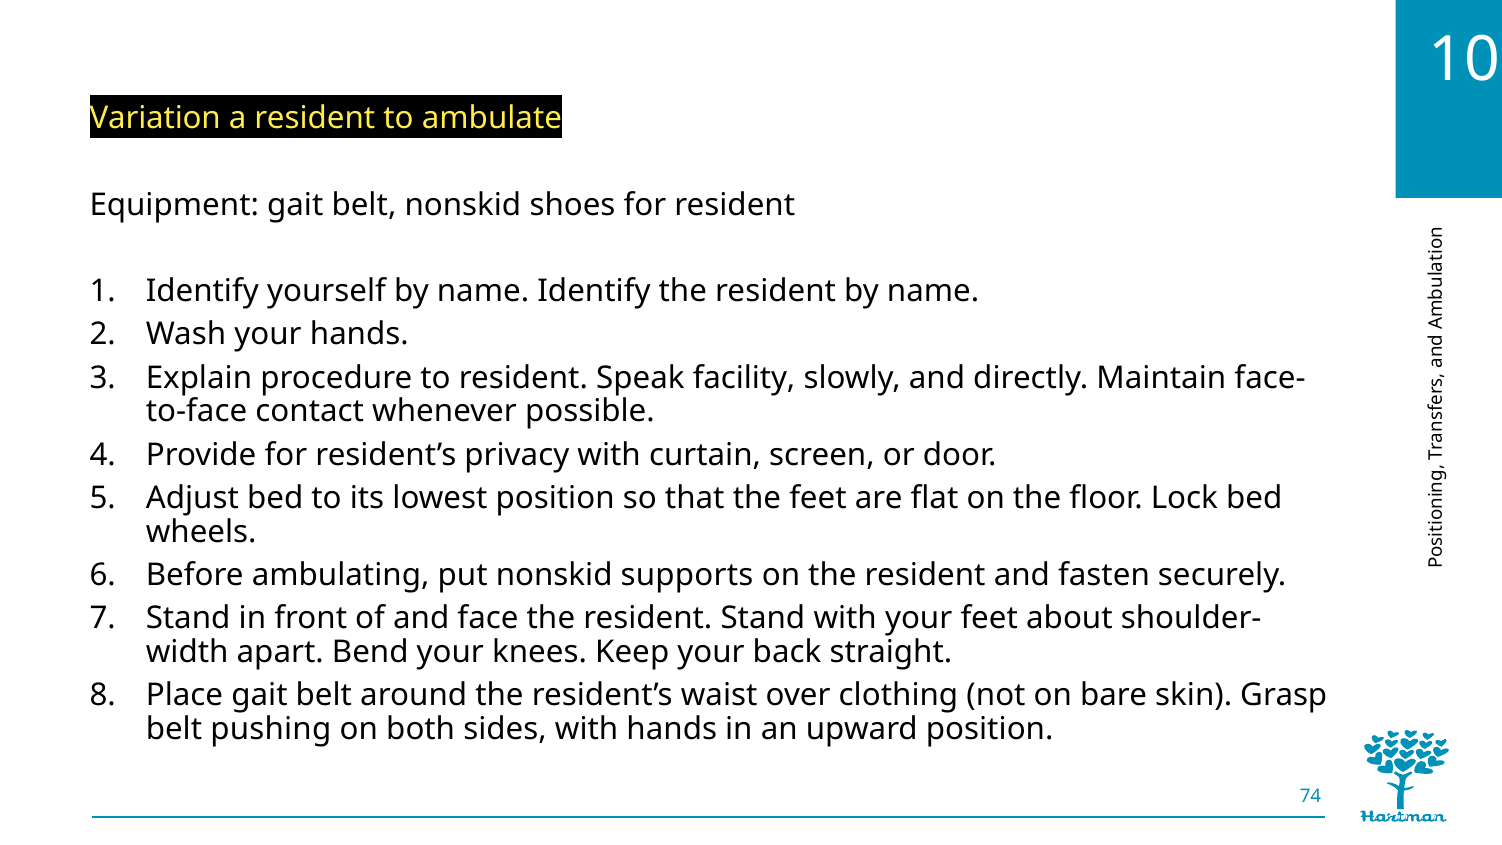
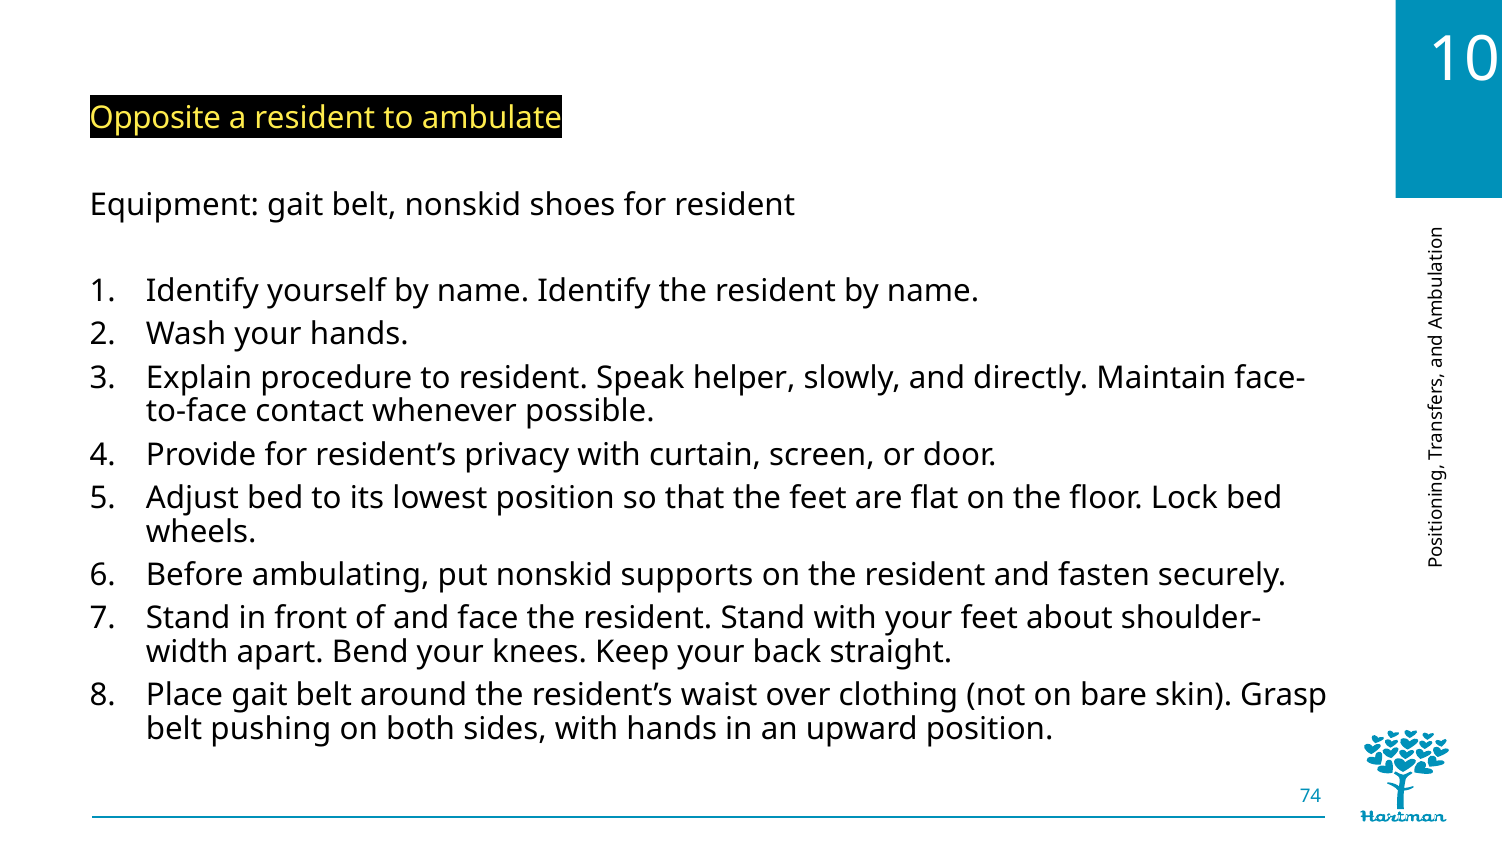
Variation: Variation -> Opposite
facility: facility -> helper
